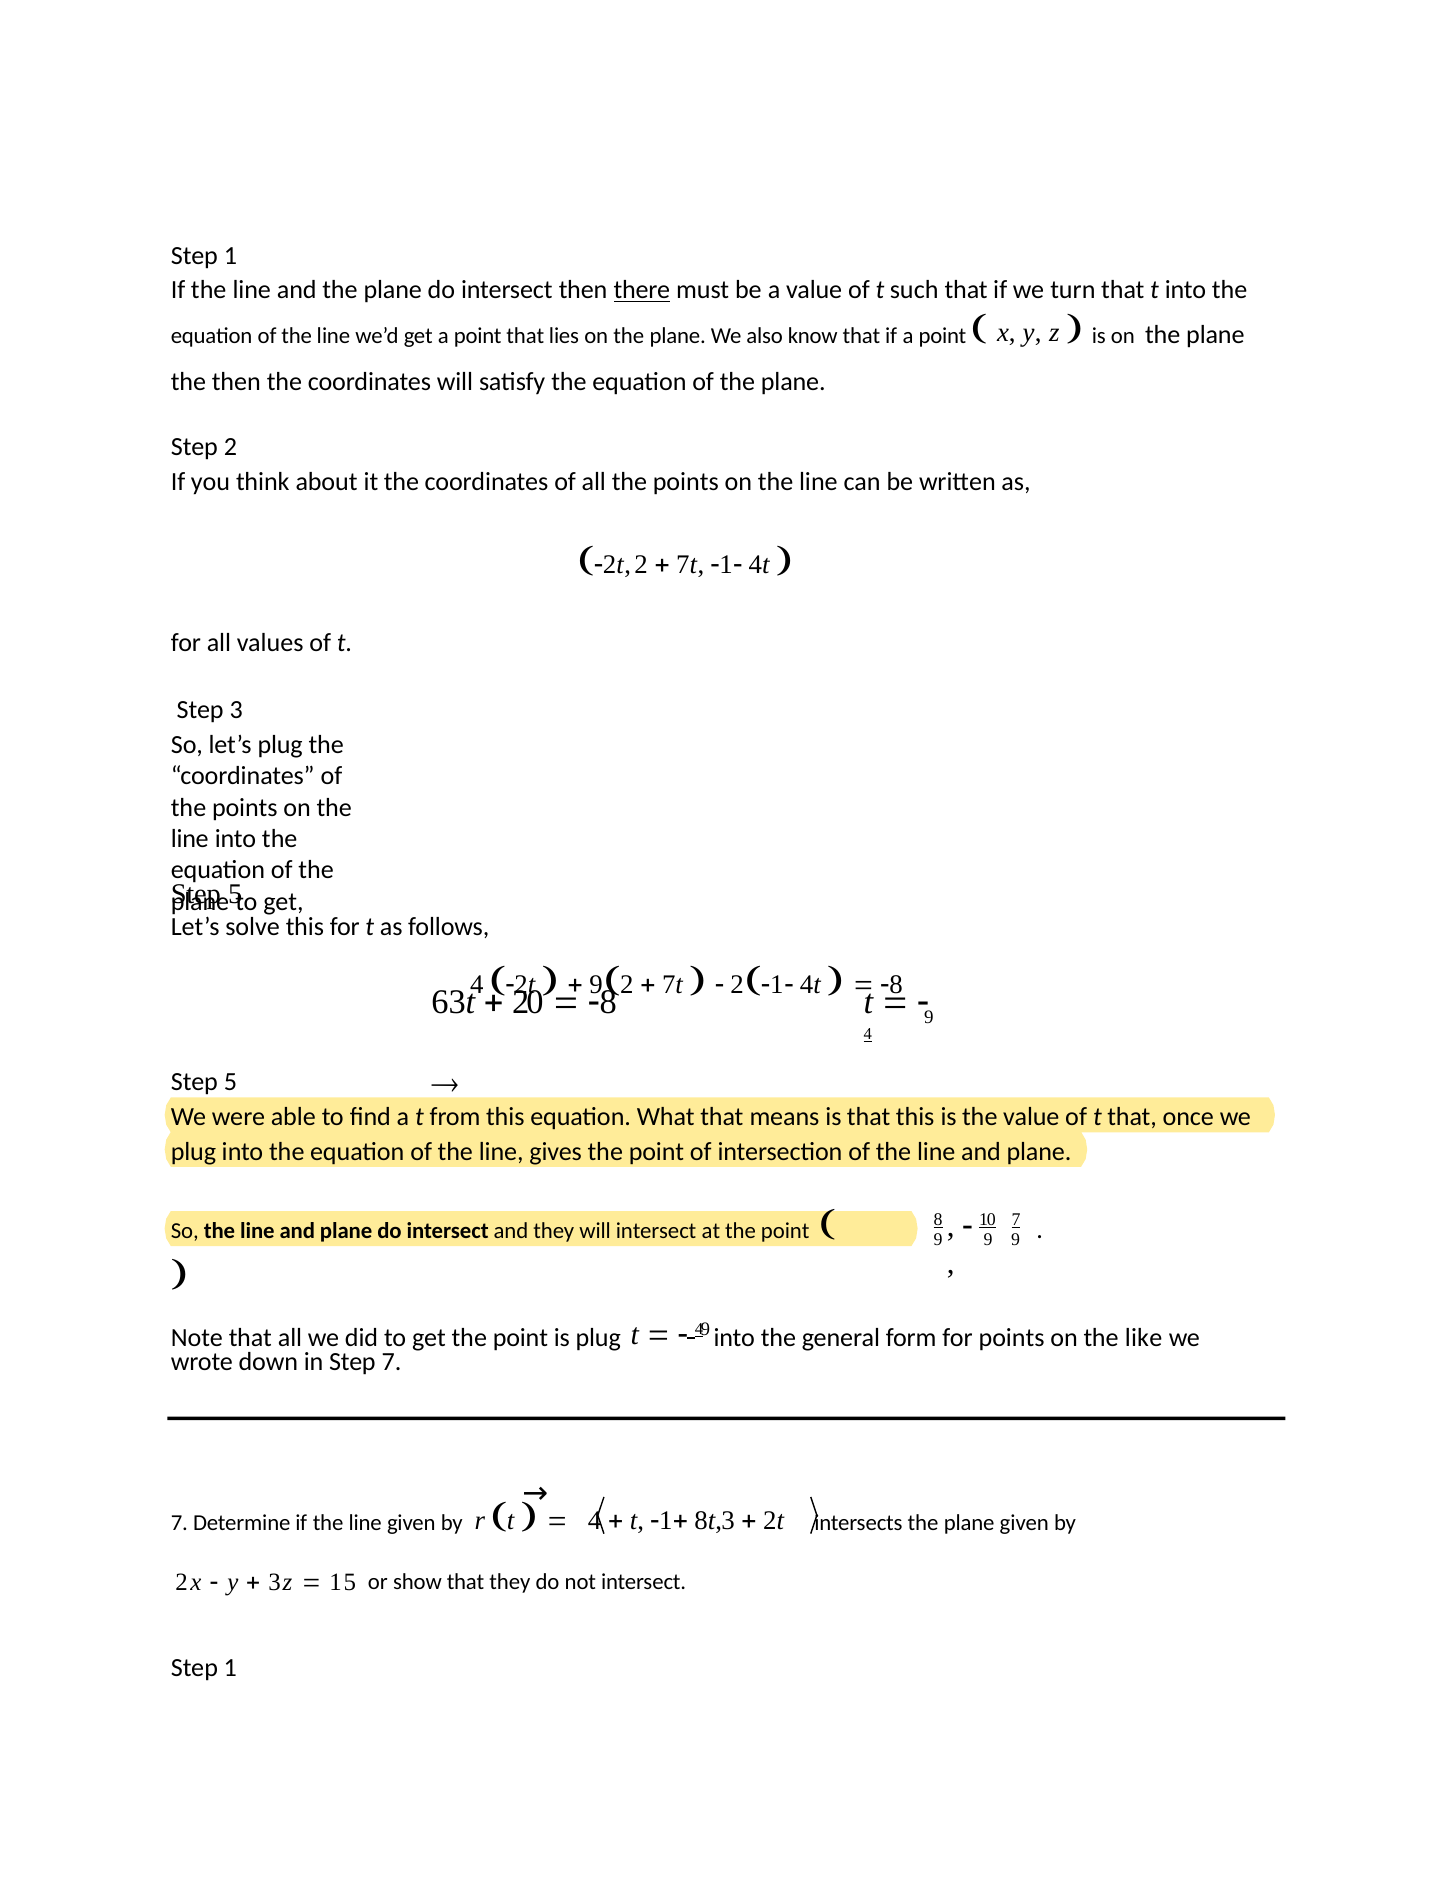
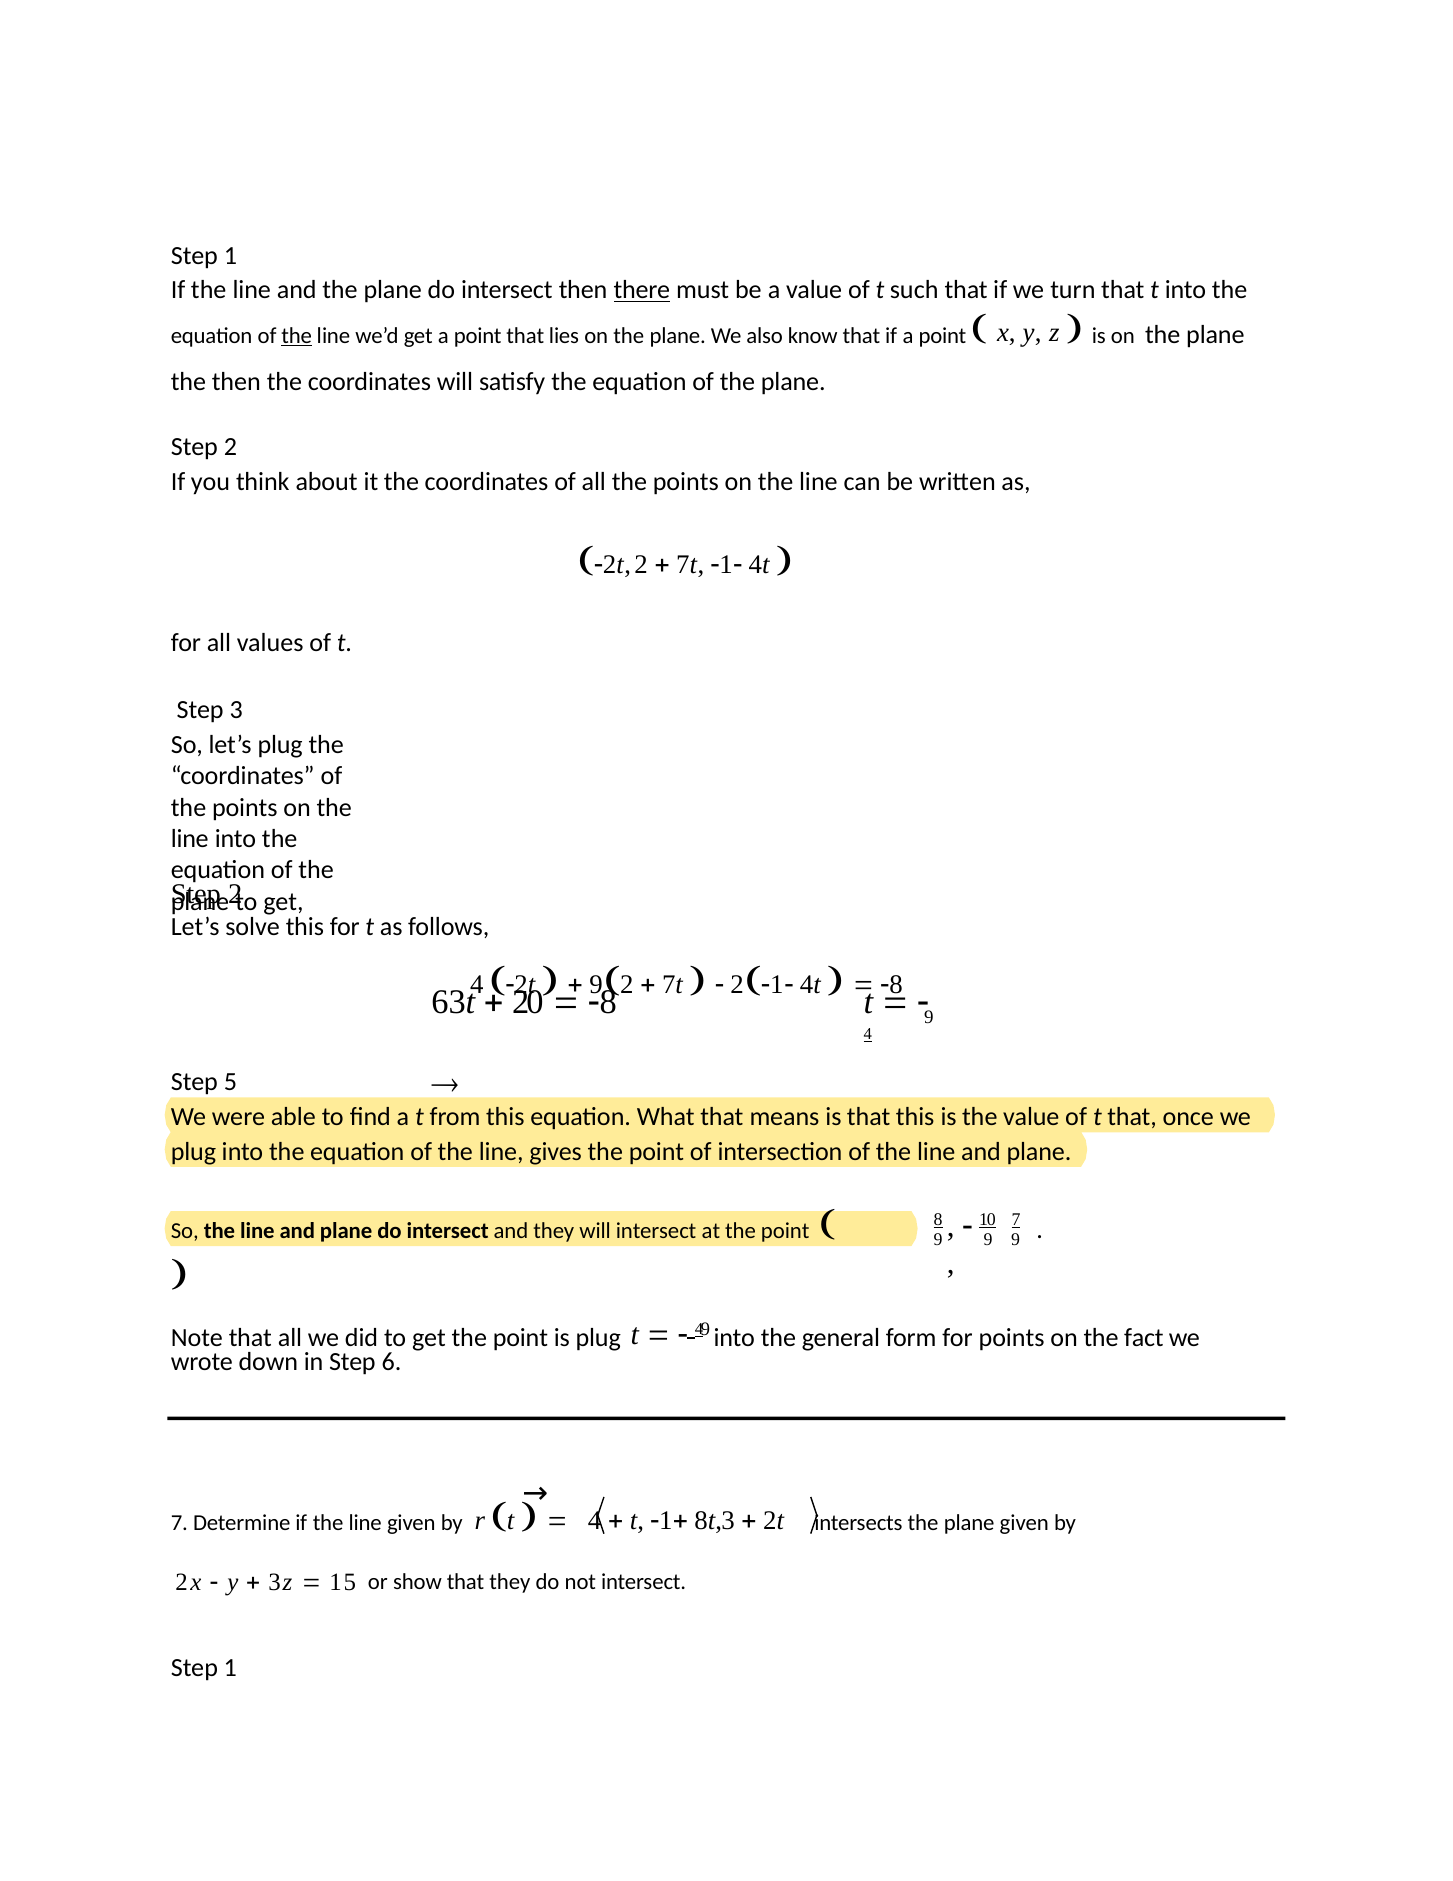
the at (297, 335) underline: none -> present
5 at (235, 894): 5 -> 2
like: like -> fact
Step 7: 7 -> 6
